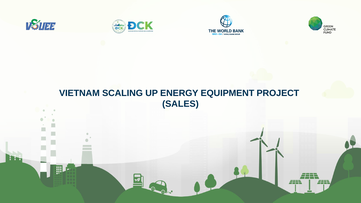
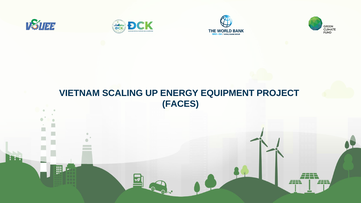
SALES: SALES -> FACES
